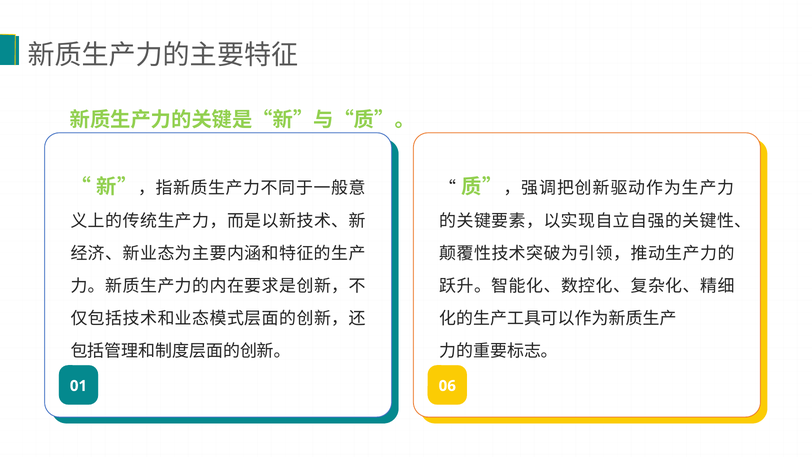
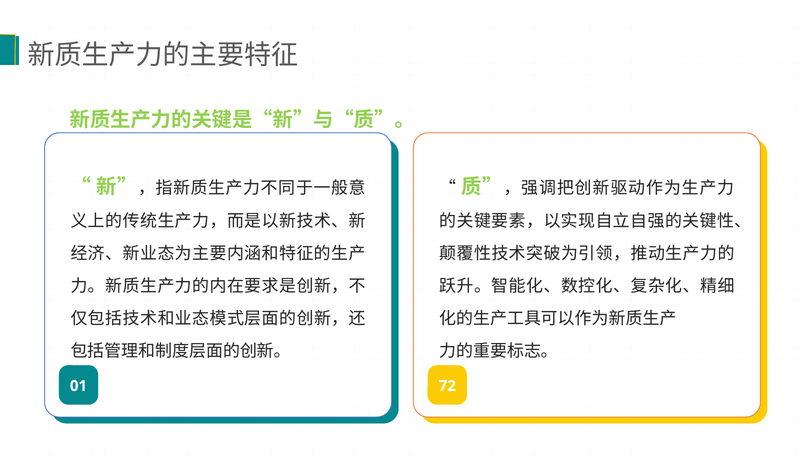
06: 06 -> 72
